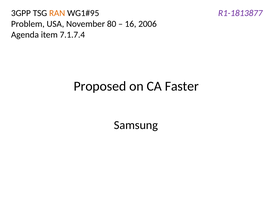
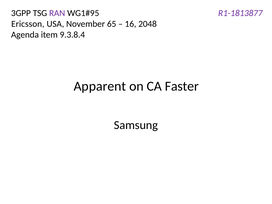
RAN colour: orange -> purple
Problem: Problem -> Ericsson
80: 80 -> 65
2006: 2006 -> 2048
7.1.7.4: 7.1.7.4 -> 9.3.8.4
Proposed: Proposed -> Apparent
